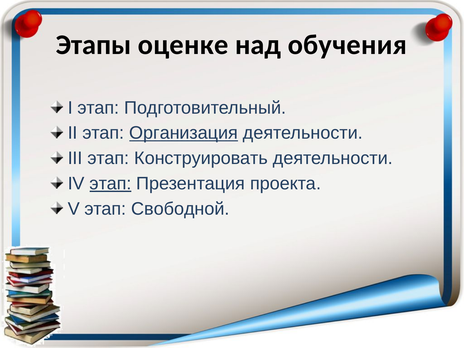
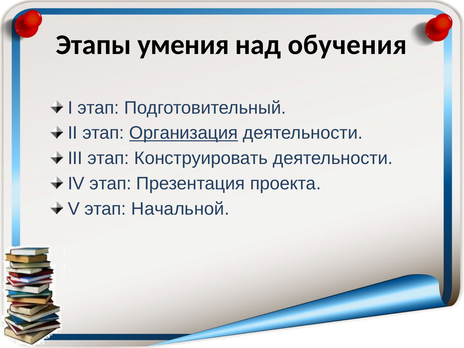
оценке: оценке -> умения
этап at (111, 184) underline: present -> none
Свободной: Свободной -> Начальной
